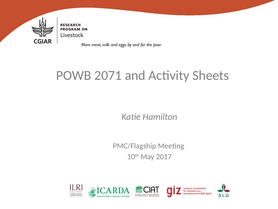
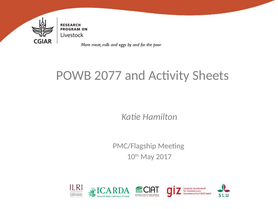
2071: 2071 -> 2077
